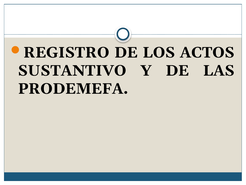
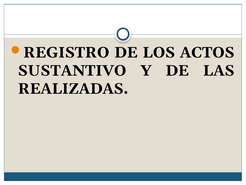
PRODEMEFA: PRODEMEFA -> REALIZADAS
